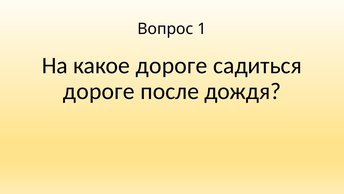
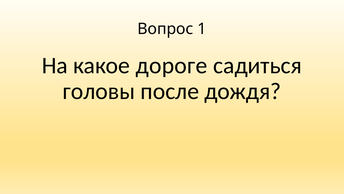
дороге at (99, 91): дороге -> головы
